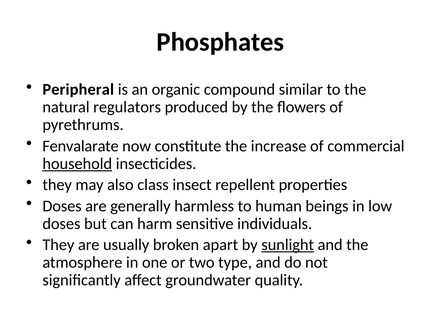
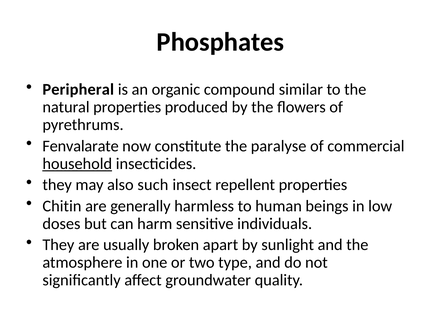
natural regulators: regulators -> properties
increase: increase -> paralyse
class: class -> such
Doses at (62, 206): Doses -> Chitin
sunlight underline: present -> none
